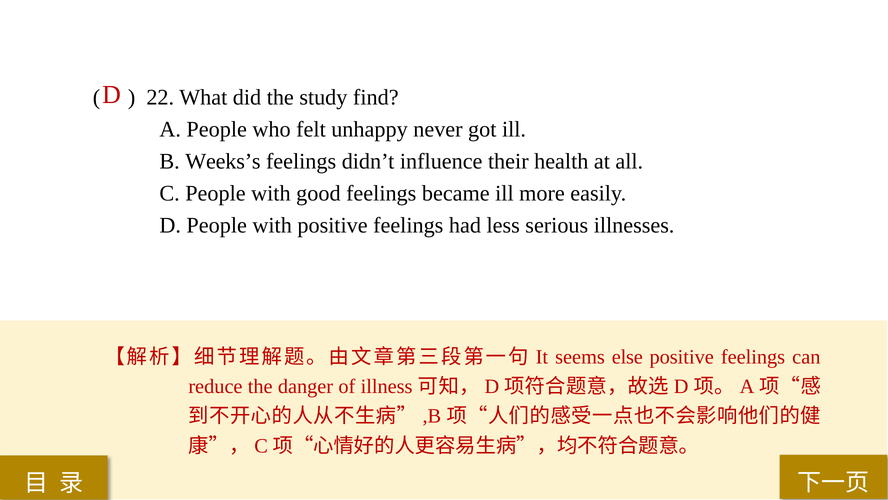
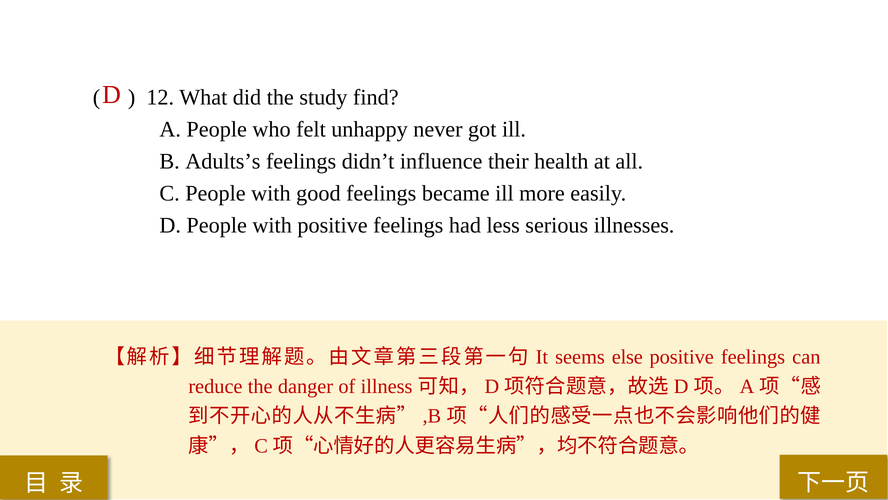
22: 22 -> 12
Weeks’s: Weeks’s -> Adults’s
